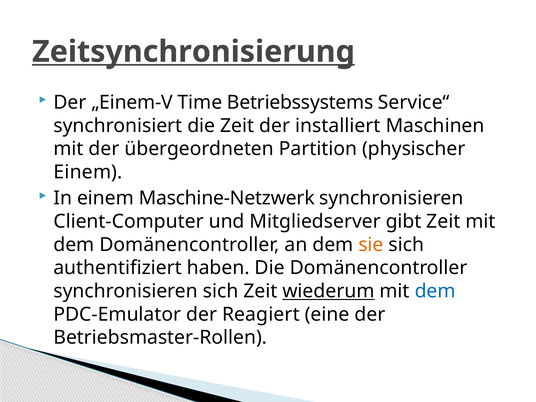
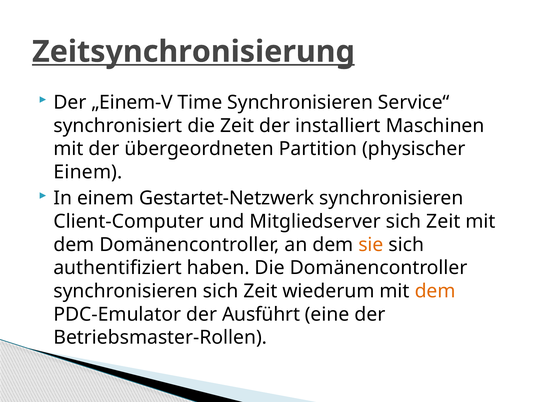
Time Betriebssystems: Betriebssystems -> Synchronisieren
Maschine-Netzwerk: Maschine-Netzwerk -> Gestartet-Netzwerk
Mitgliedserver gibt: gibt -> sich
wiederum underline: present -> none
dem at (435, 291) colour: blue -> orange
Reagiert: Reagiert -> Ausführt
